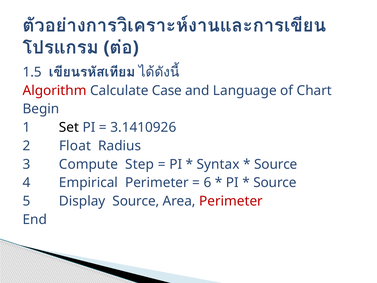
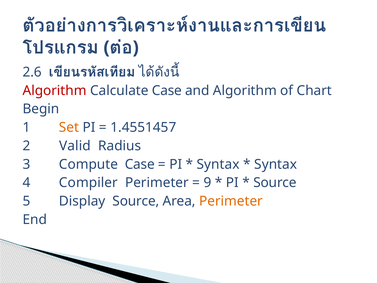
1.5: 1.5 -> 2.6
and Language: Language -> Algorithm
Set colour: black -> orange
3.1410926: 3.1410926 -> 1.4551457
Float: Float -> Valid
Compute Step: Step -> Case
Source at (276, 164): Source -> Syntax
Empirical: Empirical -> Compiler
6: 6 -> 9
Perimeter at (231, 201) colour: red -> orange
